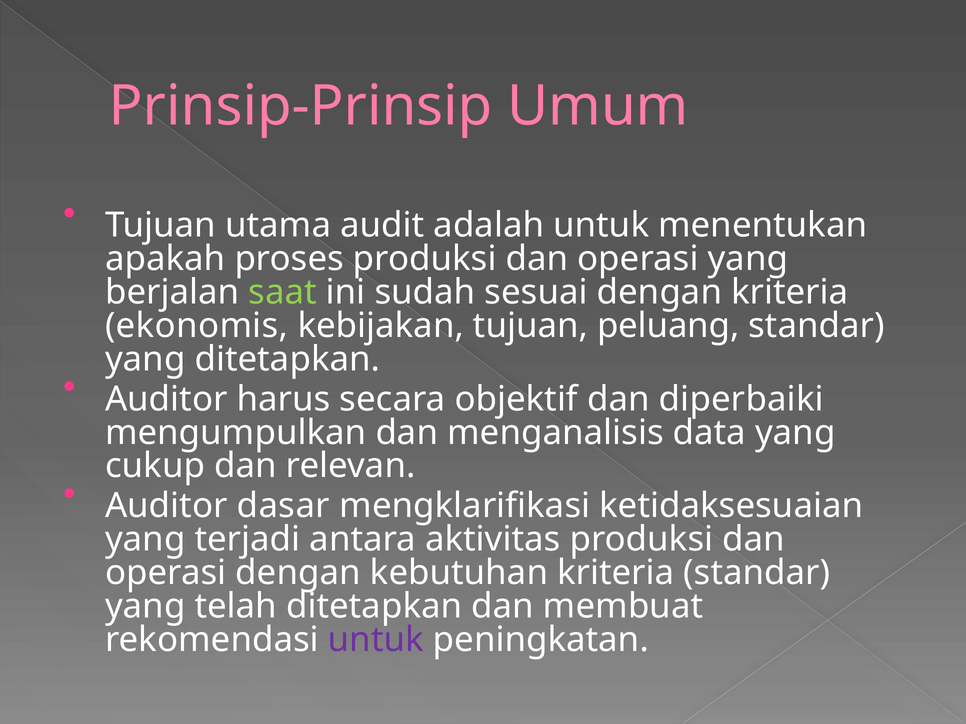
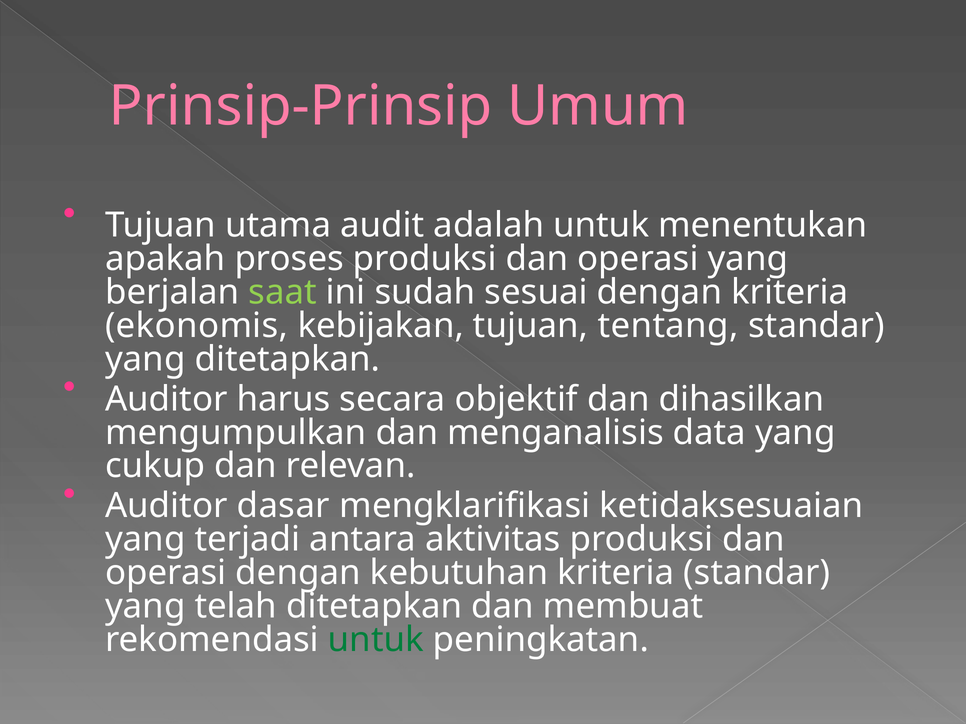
peluang: peluang -> tentang
diperbaiki: diperbaiki -> dihasilkan
untuk at (376, 640) colour: purple -> green
